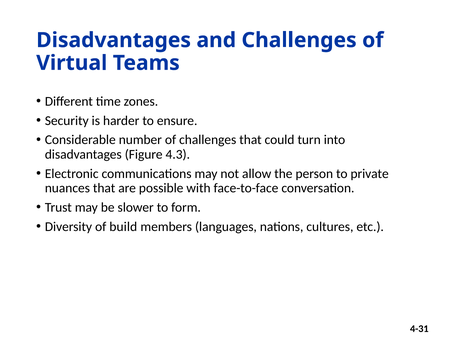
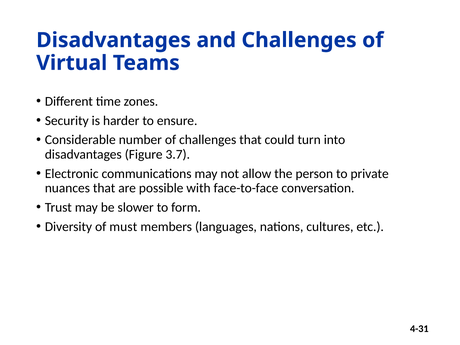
4.3: 4.3 -> 3.7
build: build -> must
